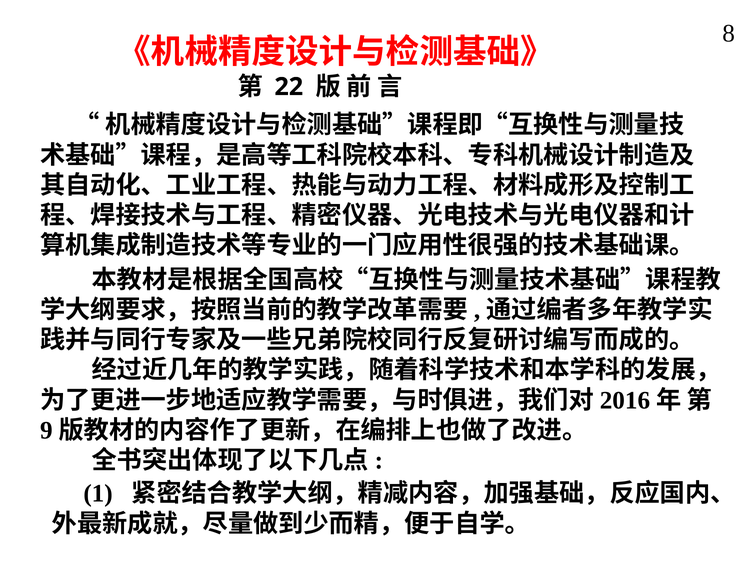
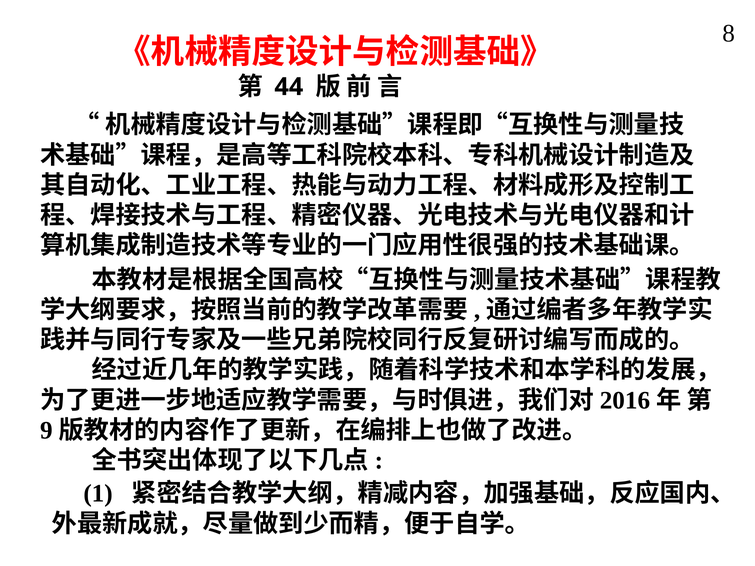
22: 22 -> 44
